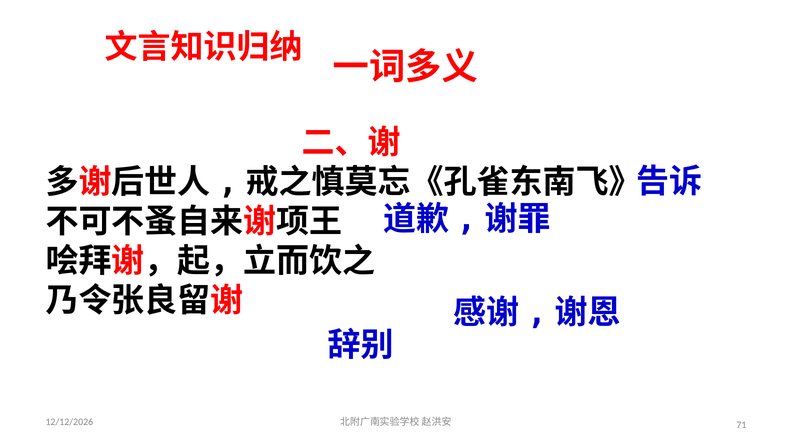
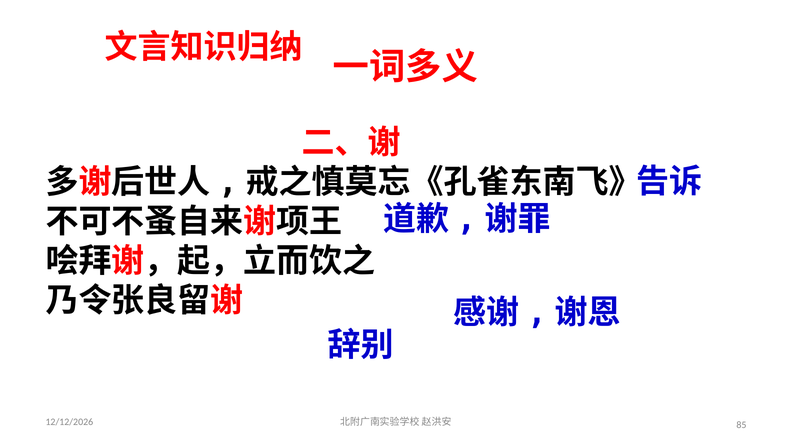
71: 71 -> 85
